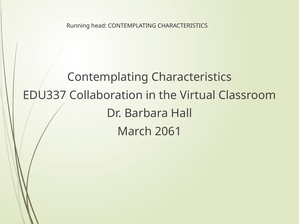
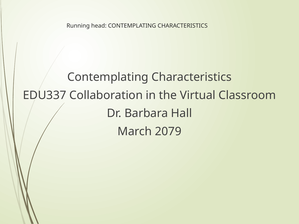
2061: 2061 -> 2079
